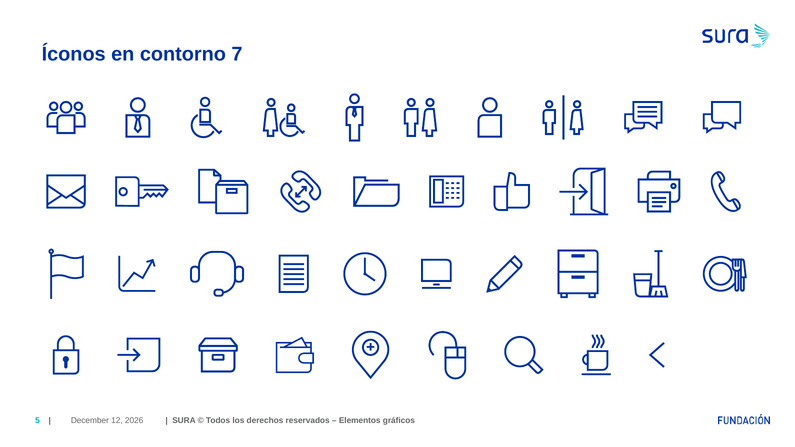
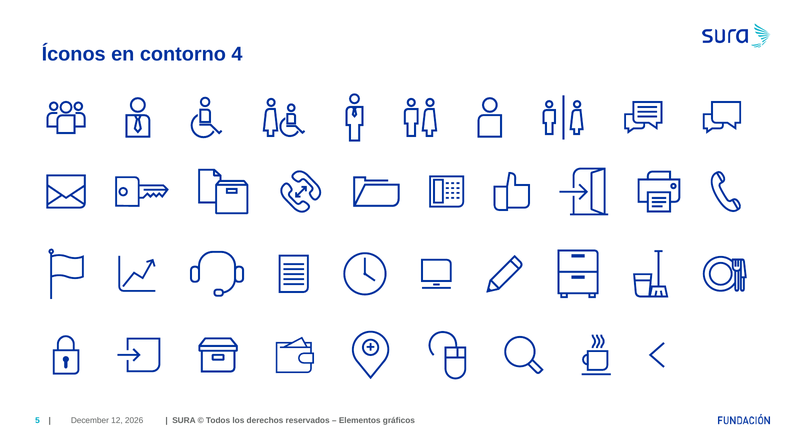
7: 7 -> 4
